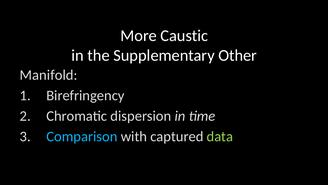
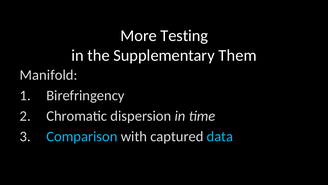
Caustic: Caustic -> Testing
Other: Other -> Them
data colour: light green -> light blue
